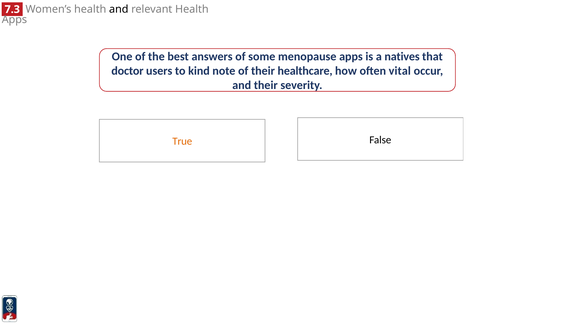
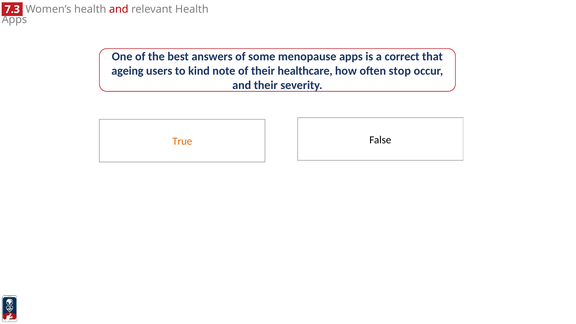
and at (119, 9) colour: black -> red
natives: natives -> correct
doctor: doctor -> ageing
vital: vital -> stop
